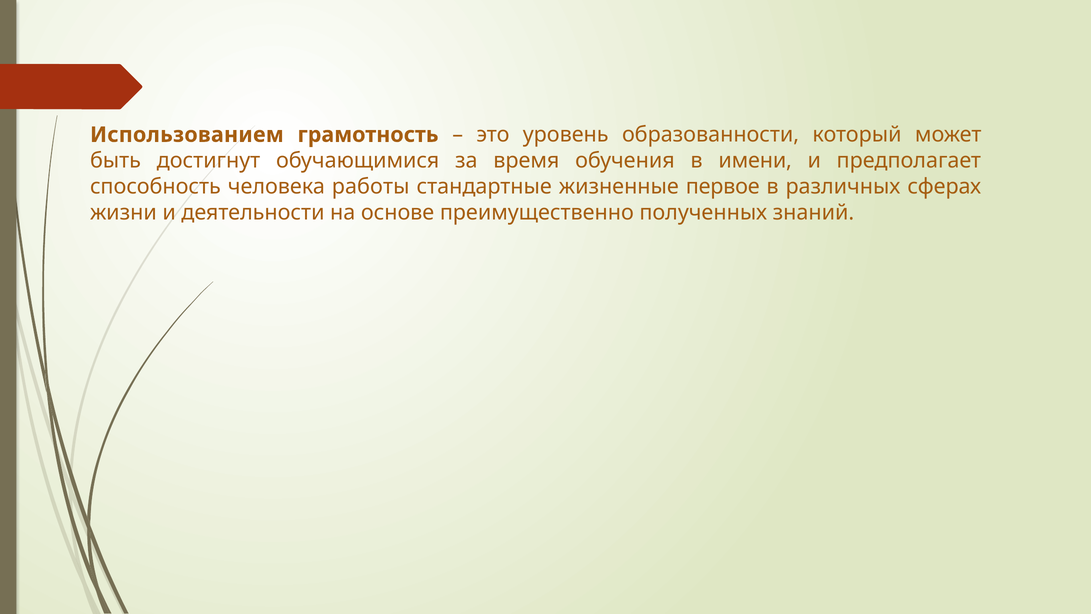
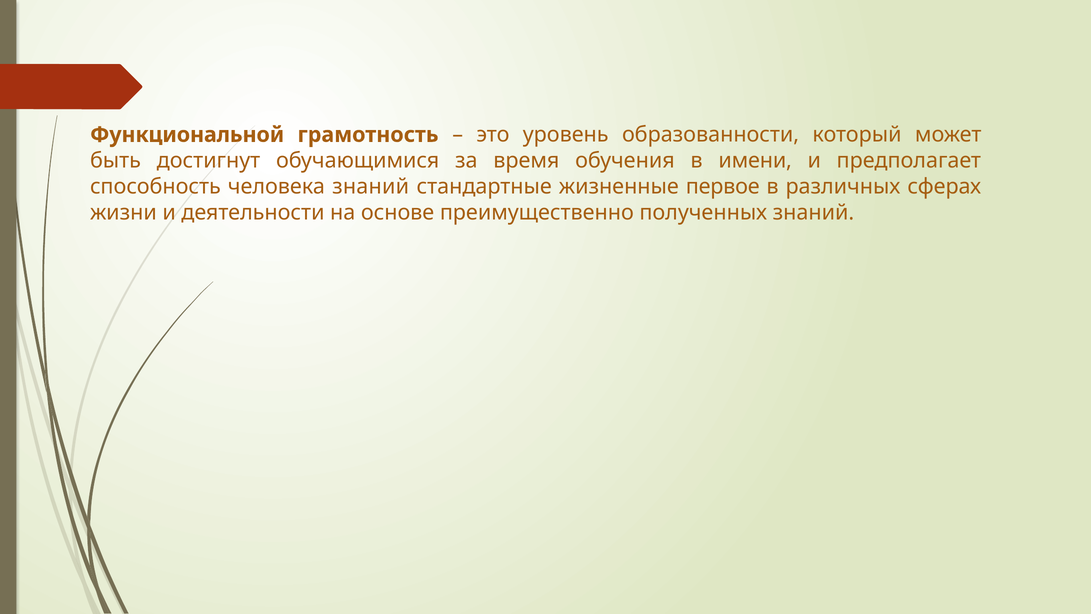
Использованием: Использованием -> Функциональной
человека работы: работы -> знаний
